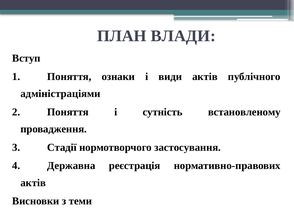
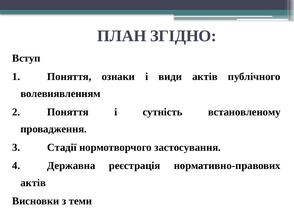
ВЛАДИ: ВЛАДИ -> ЗГІДНО
адміністраціями: адміністраціями -> волевиявленням
